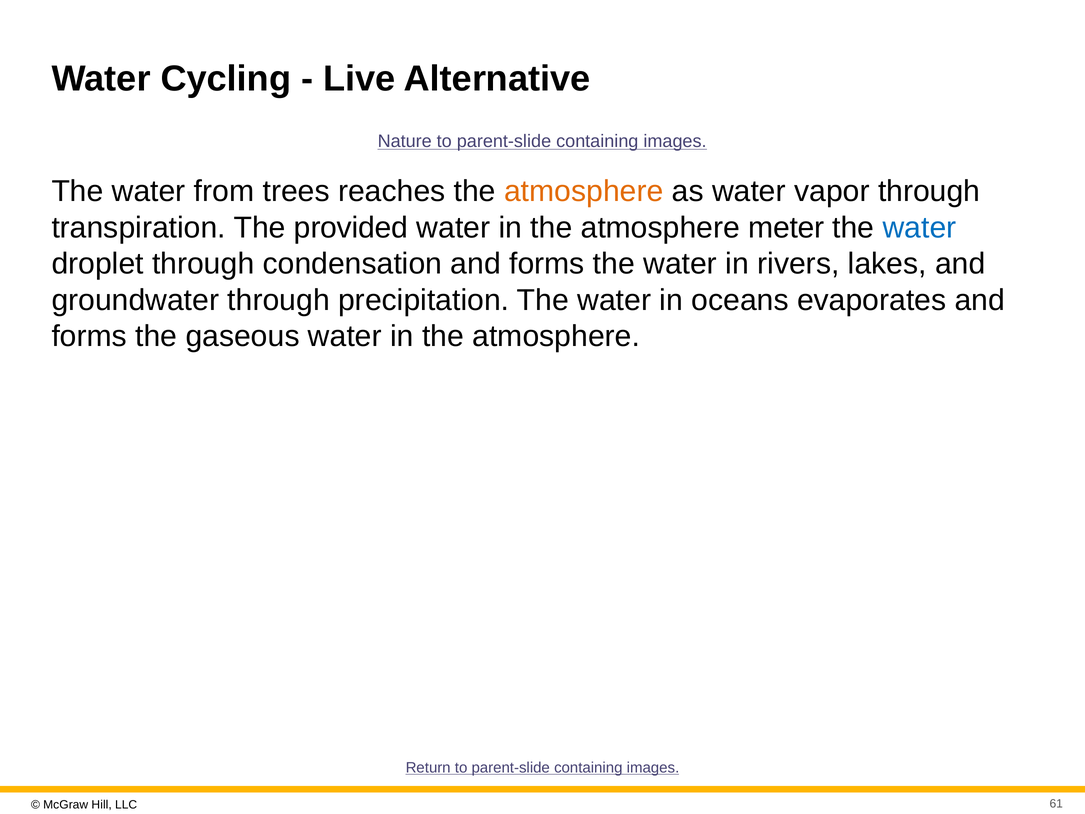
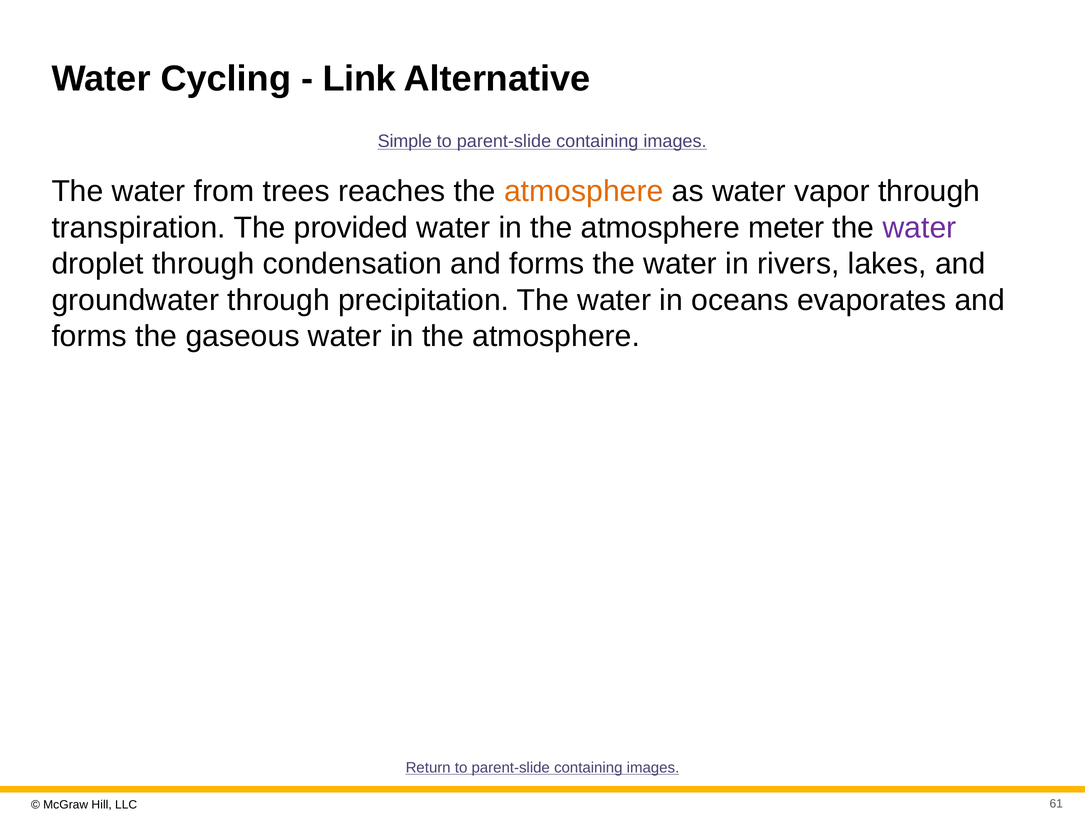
Live: Live -> Link
Nature: Nature -> Simple
water at (919, 228) colour: blue -> purple
